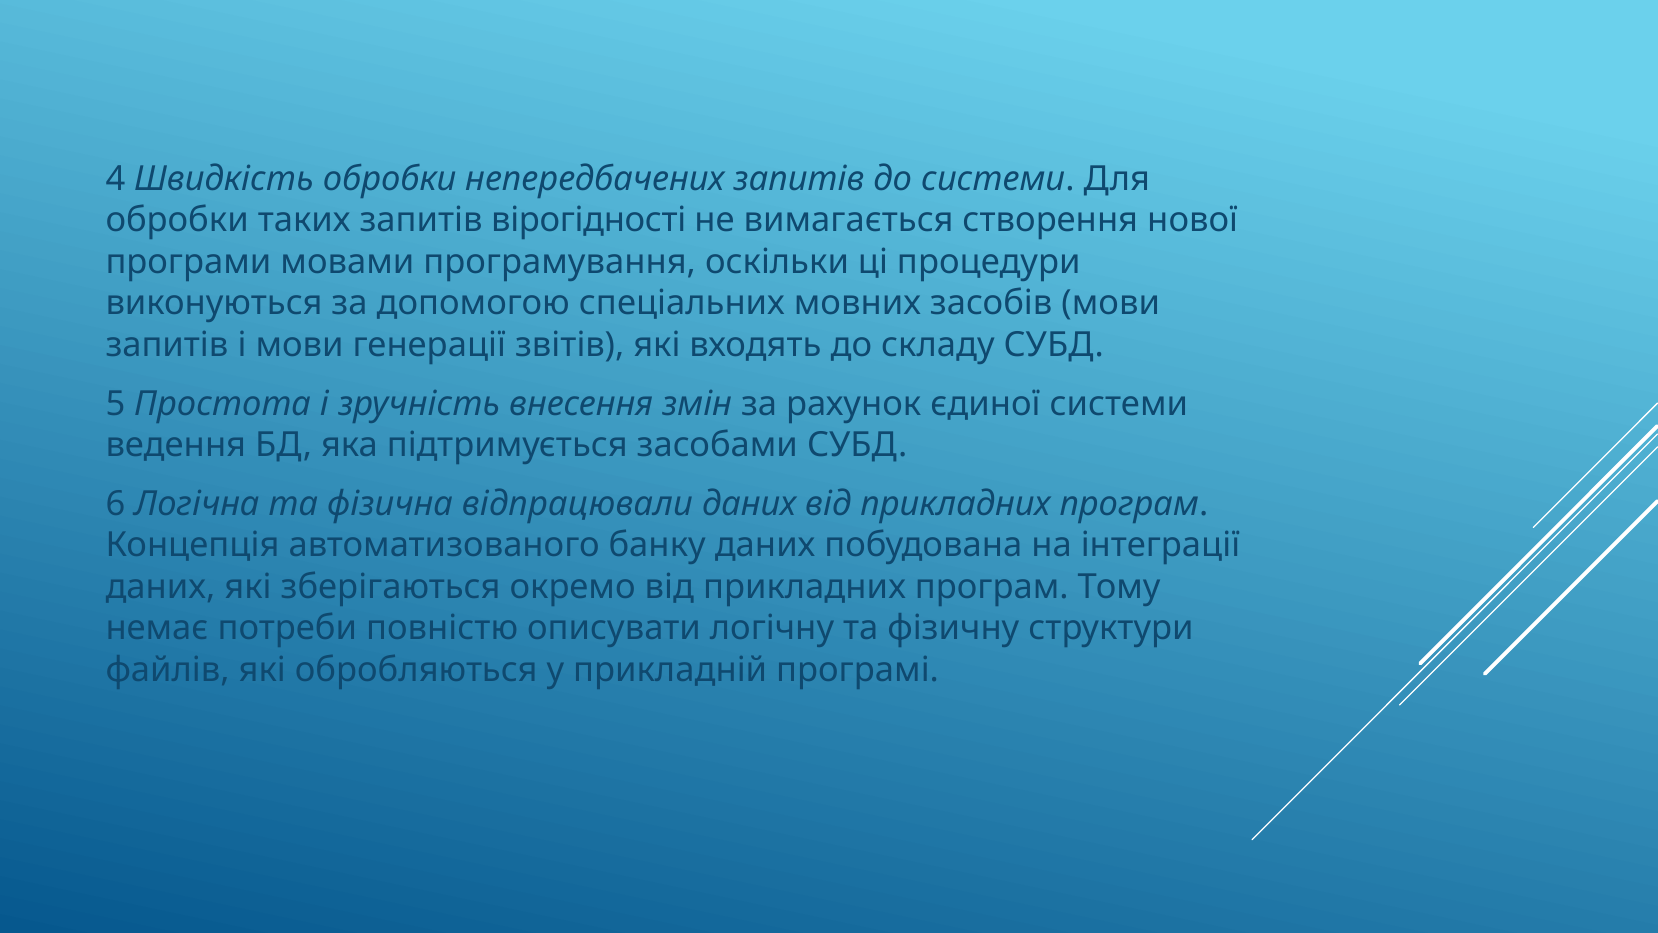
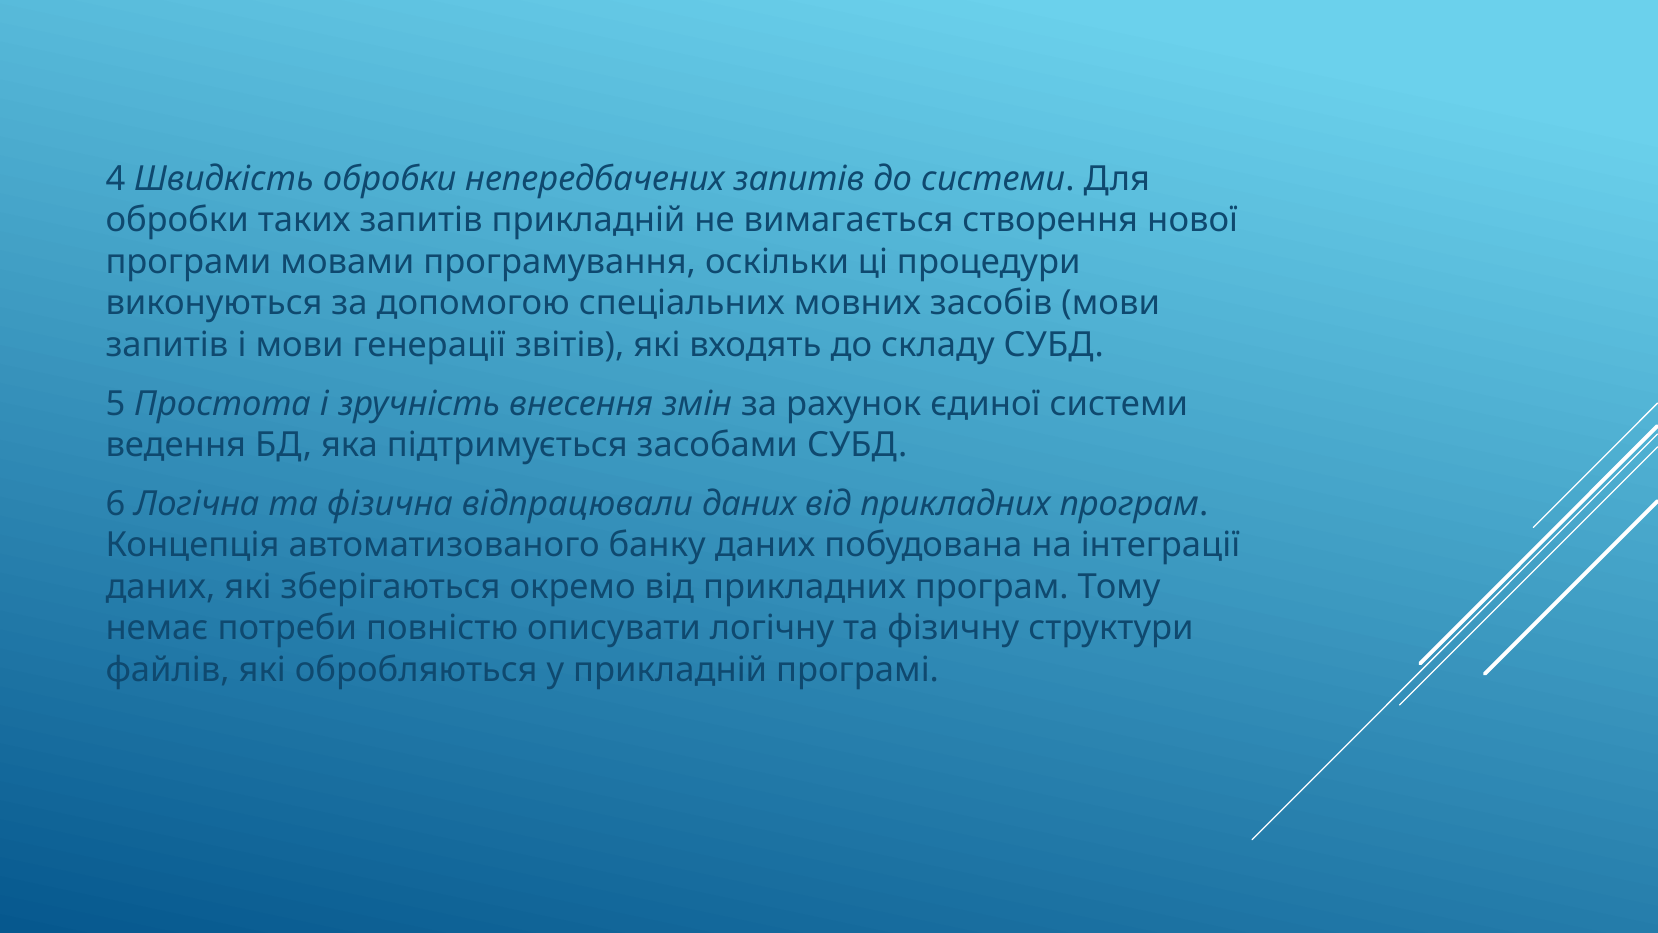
запитів вірогідності: вірогідності -> прикладній
